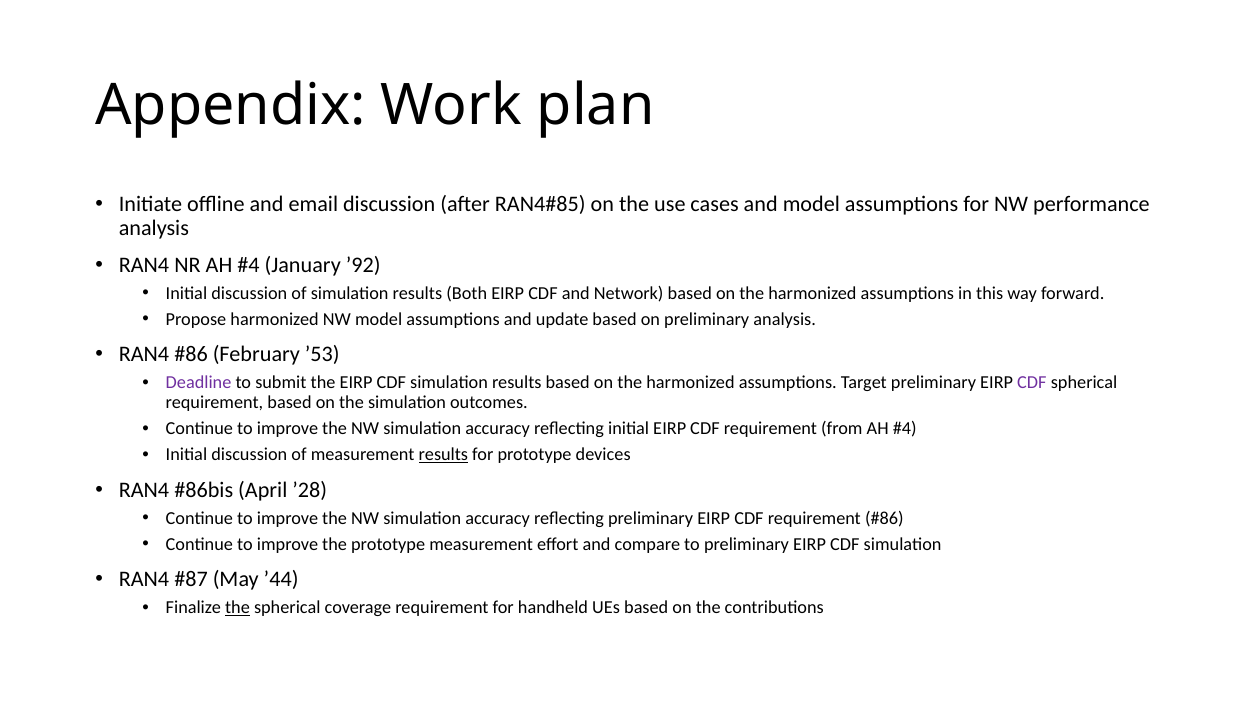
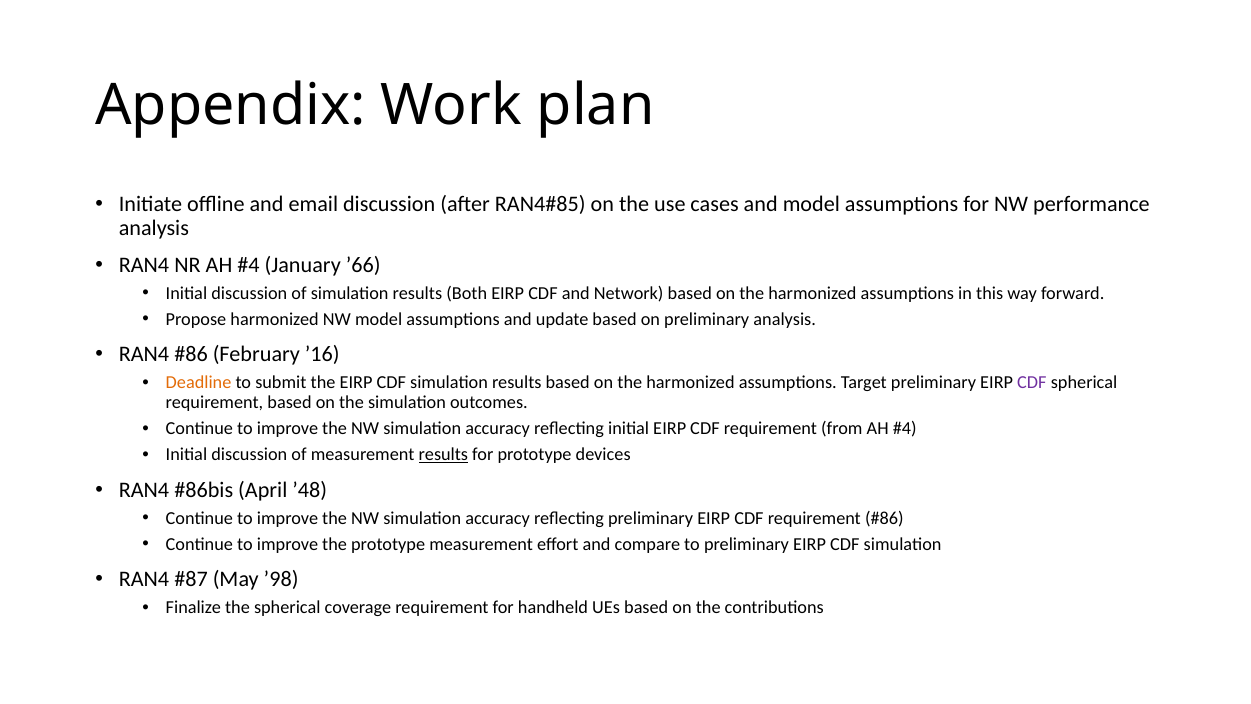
’92: ’92 -> ’66
’53: ’53 -> ’16
Deadline colour: purple -> orange
’28: ’28 -> ’48
’44: ’44 -> ’98
the at (237, 607) underline: present -> none
